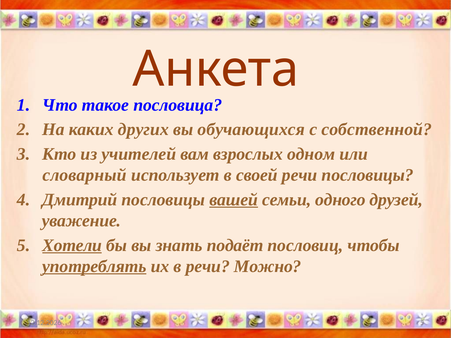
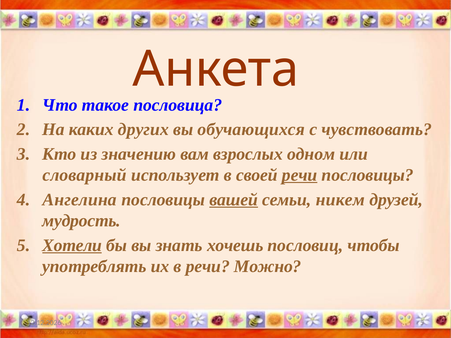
собственной: собственной -> чувствовать
учителей: учителей -> значению
речи at (300, 175) underline: none -> present
Дмитрий: Дмитрий -> Ангелина
одного: одного -> никем
уважение: уважение -> мудрость
подаёт: подаёт -> хочешь
употреблять underline: present -> none
